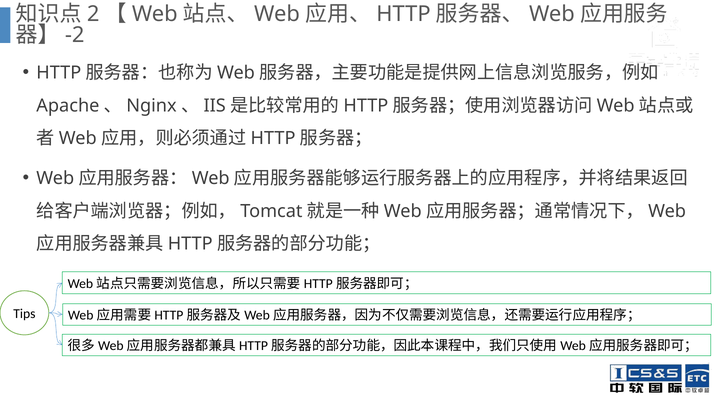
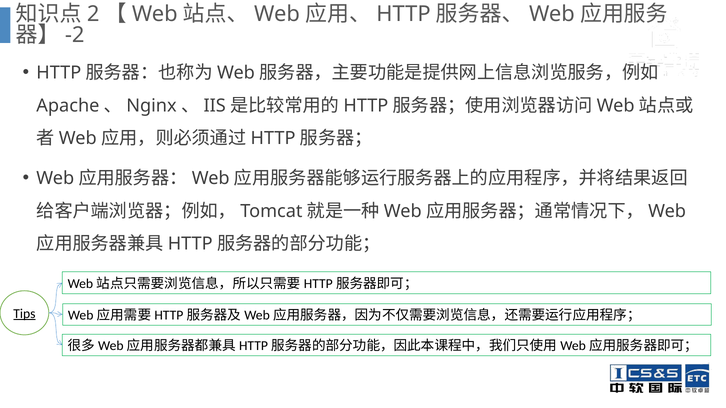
Tips underline: none -> present
